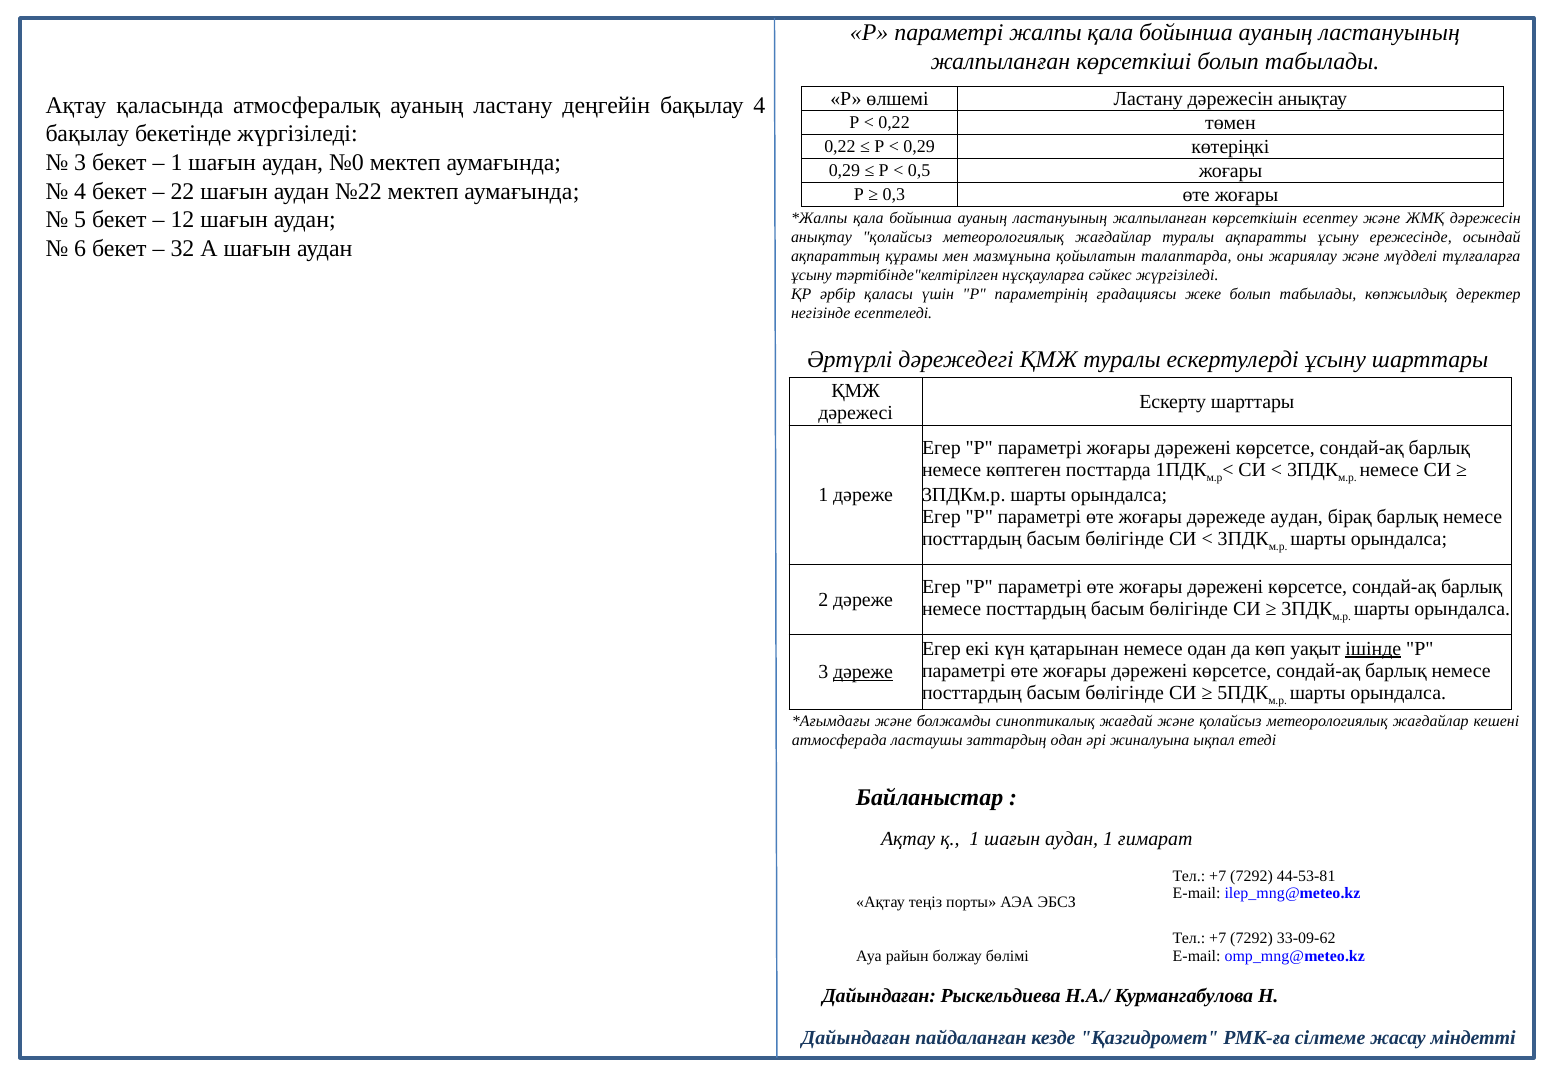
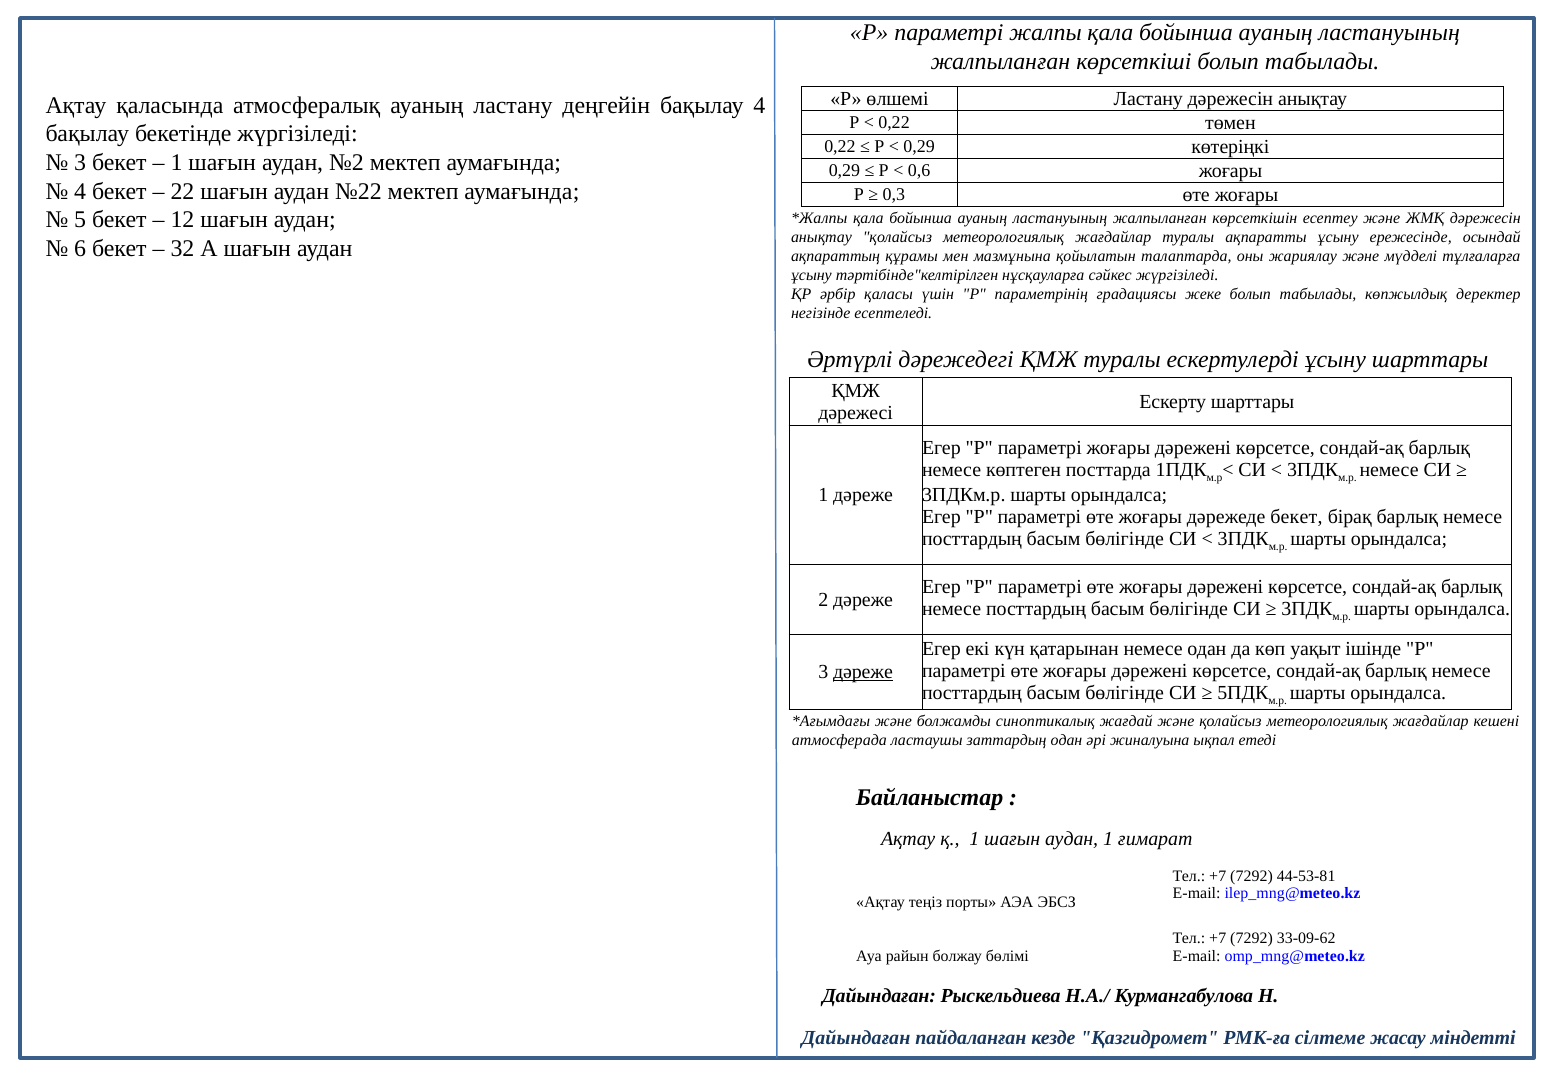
№0: №0 -> №2
0,5: 0,5 -> 0,6
дәрежеде аудан: аудан -> бекет
ішінде underline: present -> none
